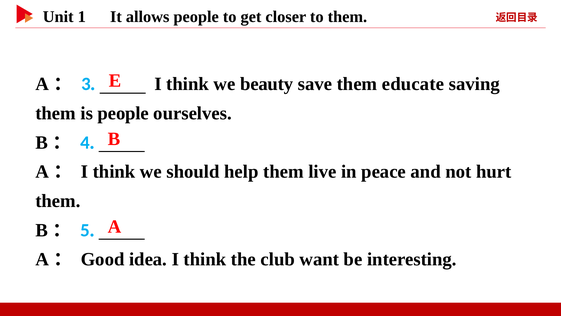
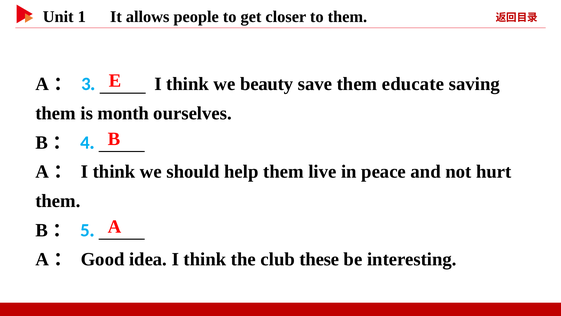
is people: people -> month
want: want -> these
